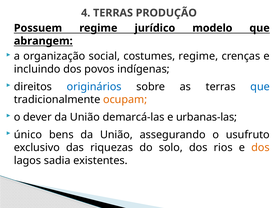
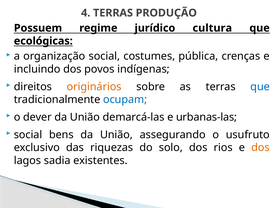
modelo: modelo -> cultura
abrangem: abrangem -> ecológicas
costumes regime: regime -> pública
originários colour: blue -> orange
ocupam colour: orange -> blue
único at (28, 135): único -> social
